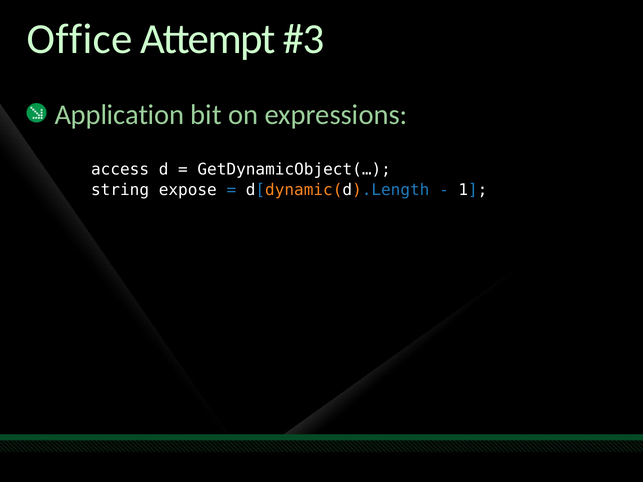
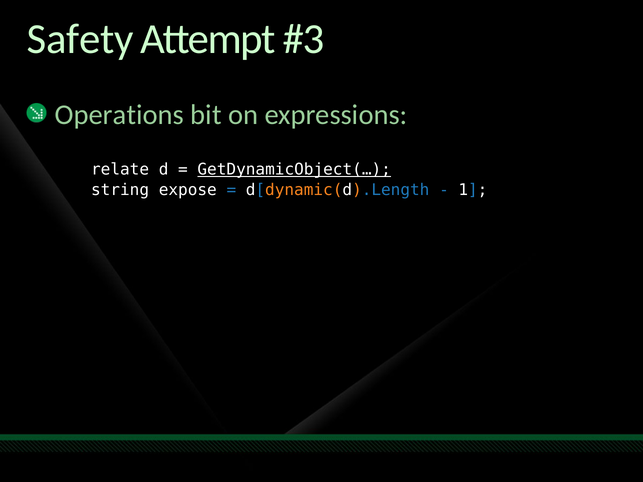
Office: Office -> Safety
Application: Application -> Operations
access: access -> relate
GetDynamicObject(… underline: none -> present
